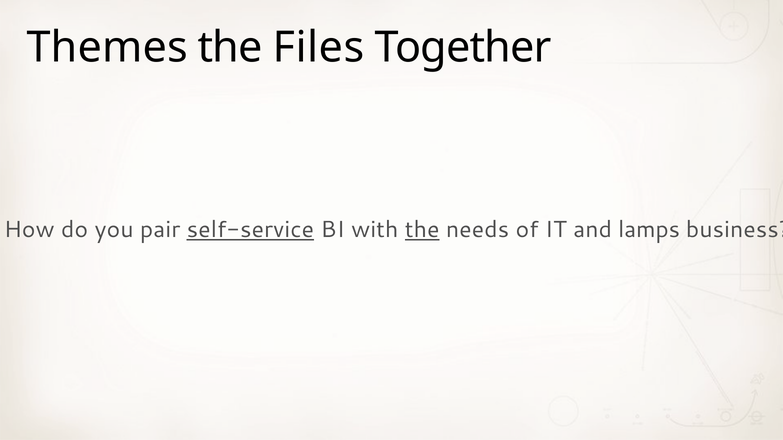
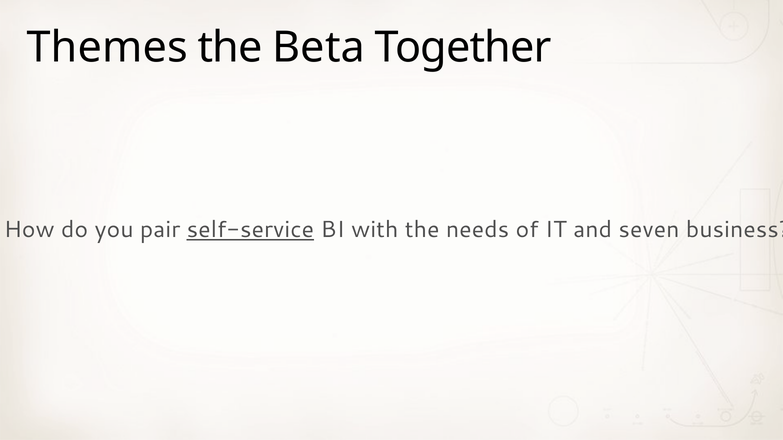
Files: Files -> Beta
the at (422, 230) underline: present -> none
lamps: lamps -> seven
